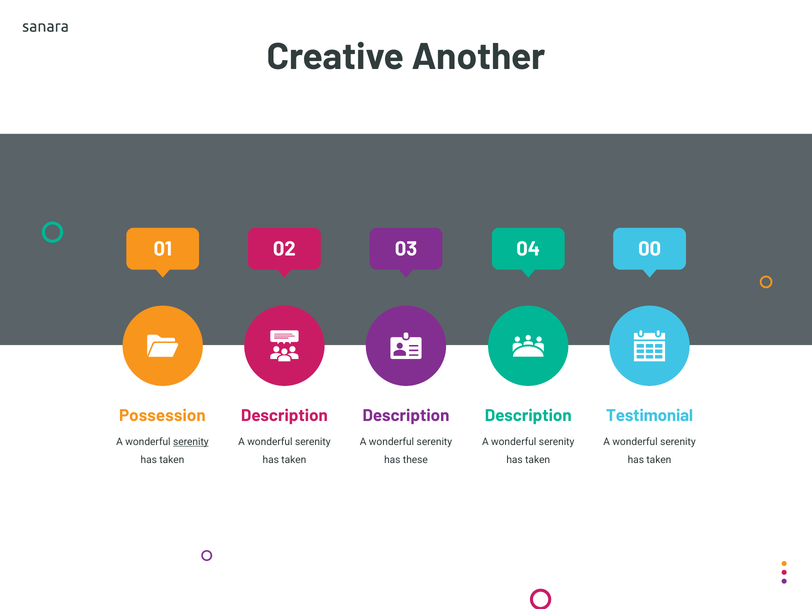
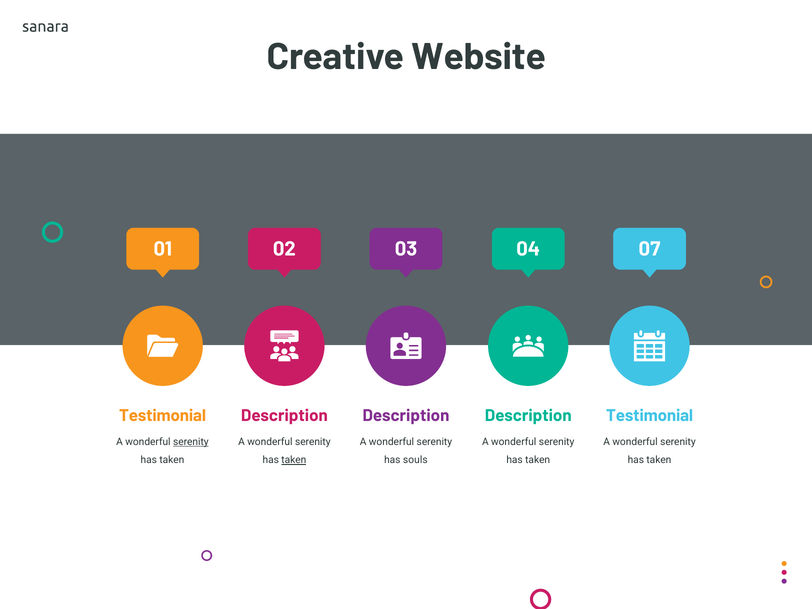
Another: Another -> Website
00: 00 -> 07
Possession at (162, 416): Possession -> Testimonial
taken at (294, 460) underline: none -> present
these: these -> souls
